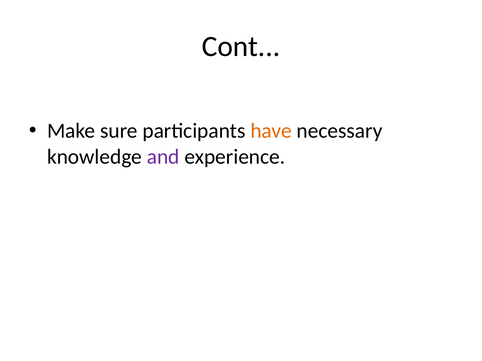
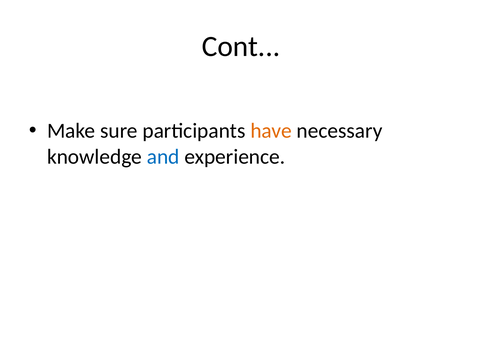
and colour: purple -> blue
